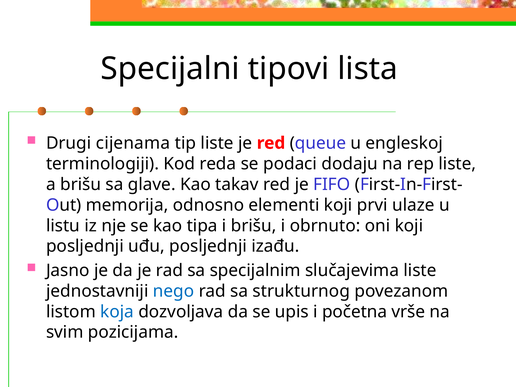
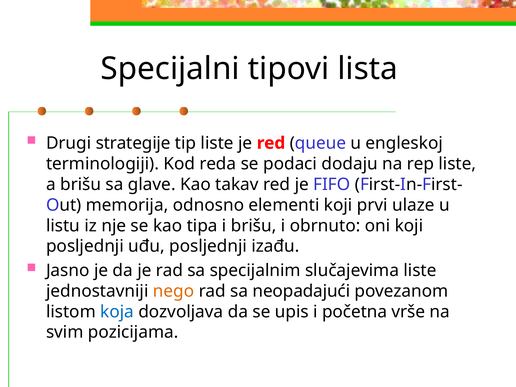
cijenama: cijenama -> strategije
nego colour: blue -> orange
strukturnog: strukturnog -> neopadajući
